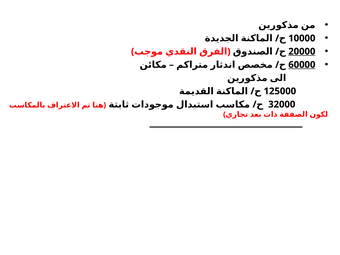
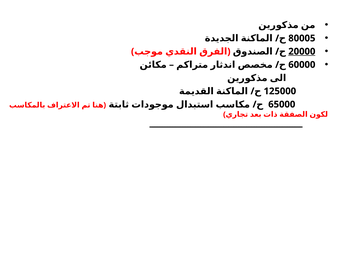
10000: 10000 -> 80005
60000 underline: present -> none
32000: 32000 -> 65000
